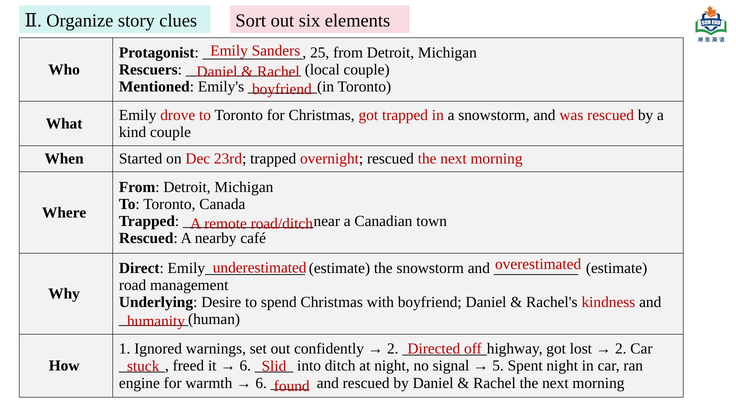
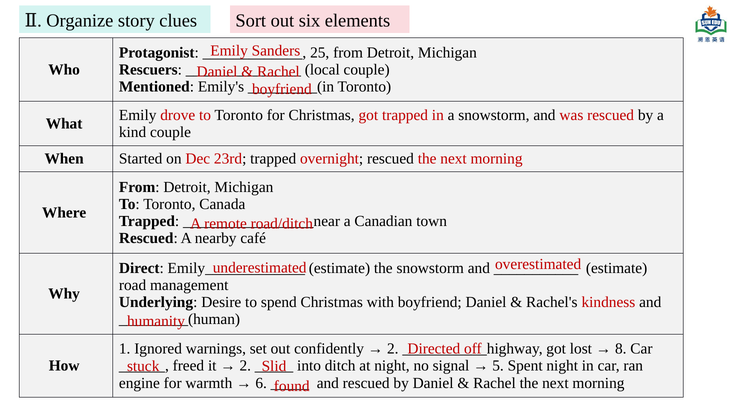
2 at (621, 349): 2 -> 8
6 at (245, 366): 6 -> 2
